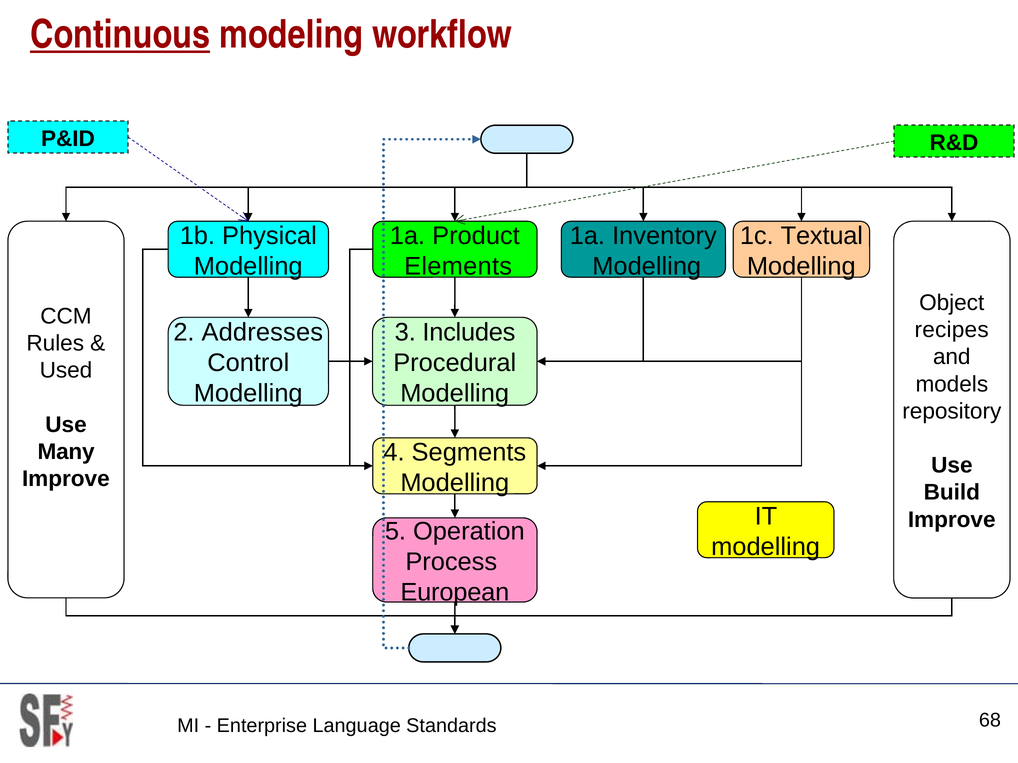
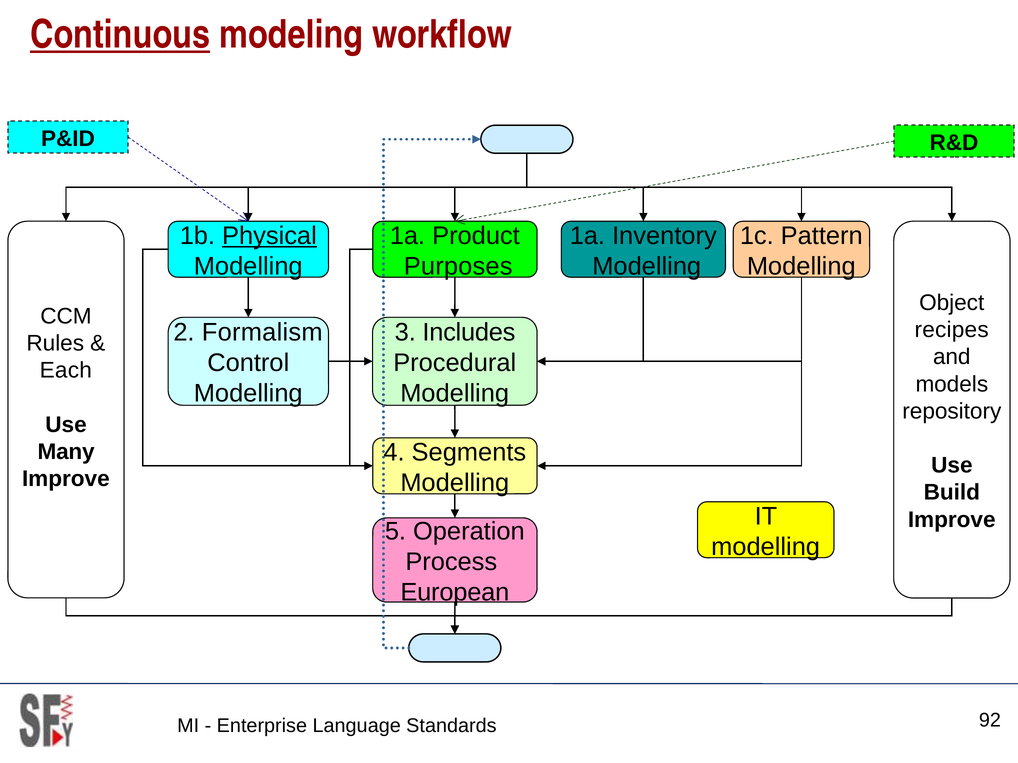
Physical underline: none -> present
Textual: Textual -> Pattern
Elements: Elements -> Purposes
Addresses: Addresses -> Formalism
Used: Used -> Each
68: 68 -> 92
